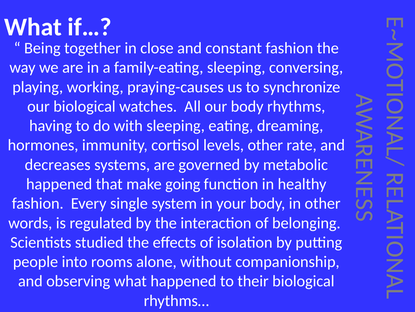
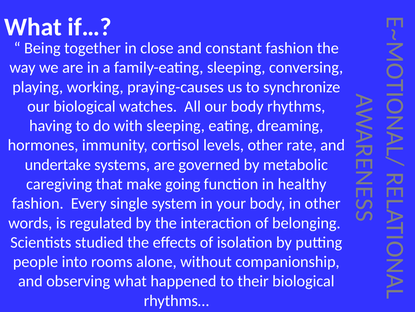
decreases: decreases -> undertake
happened at (59, 184): happened -> caregiving
